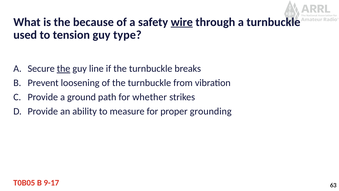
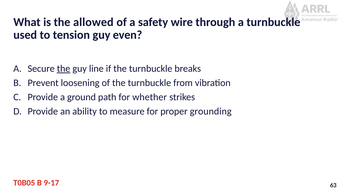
because: because -> allowed
wire underline: present -> none
type: type -> even
